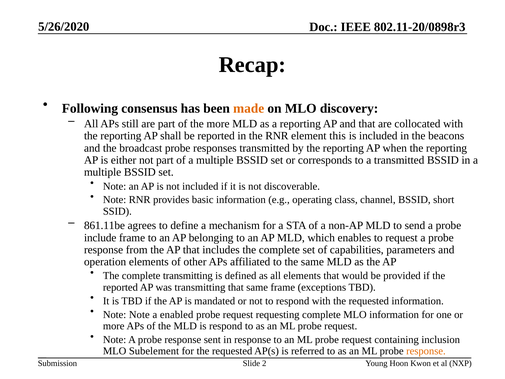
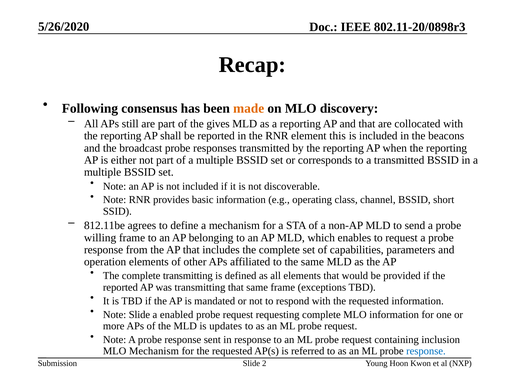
the more: more -> gives
861.11be: 861.11be -> 812.11be
include: include -> willing
Note Note: Note -> Slide
is respond: respond -> updates
MLO Subelement: Subelement -> Mechanism
response at (426, 351) colour: orange -> blue
